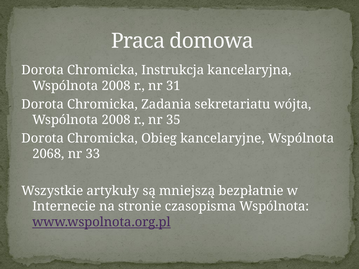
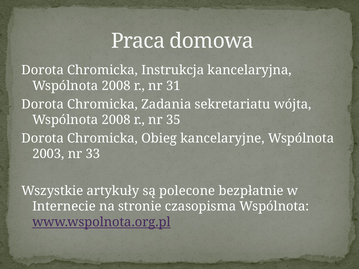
2068: 2068 -> 2003
mniejszą: mniejszą -> polecone
